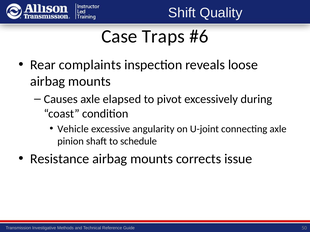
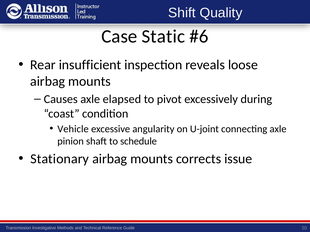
Traps: Traps -> Static
complaints: complaints -> insufficient
Resistance: Resistance -> Stationary
